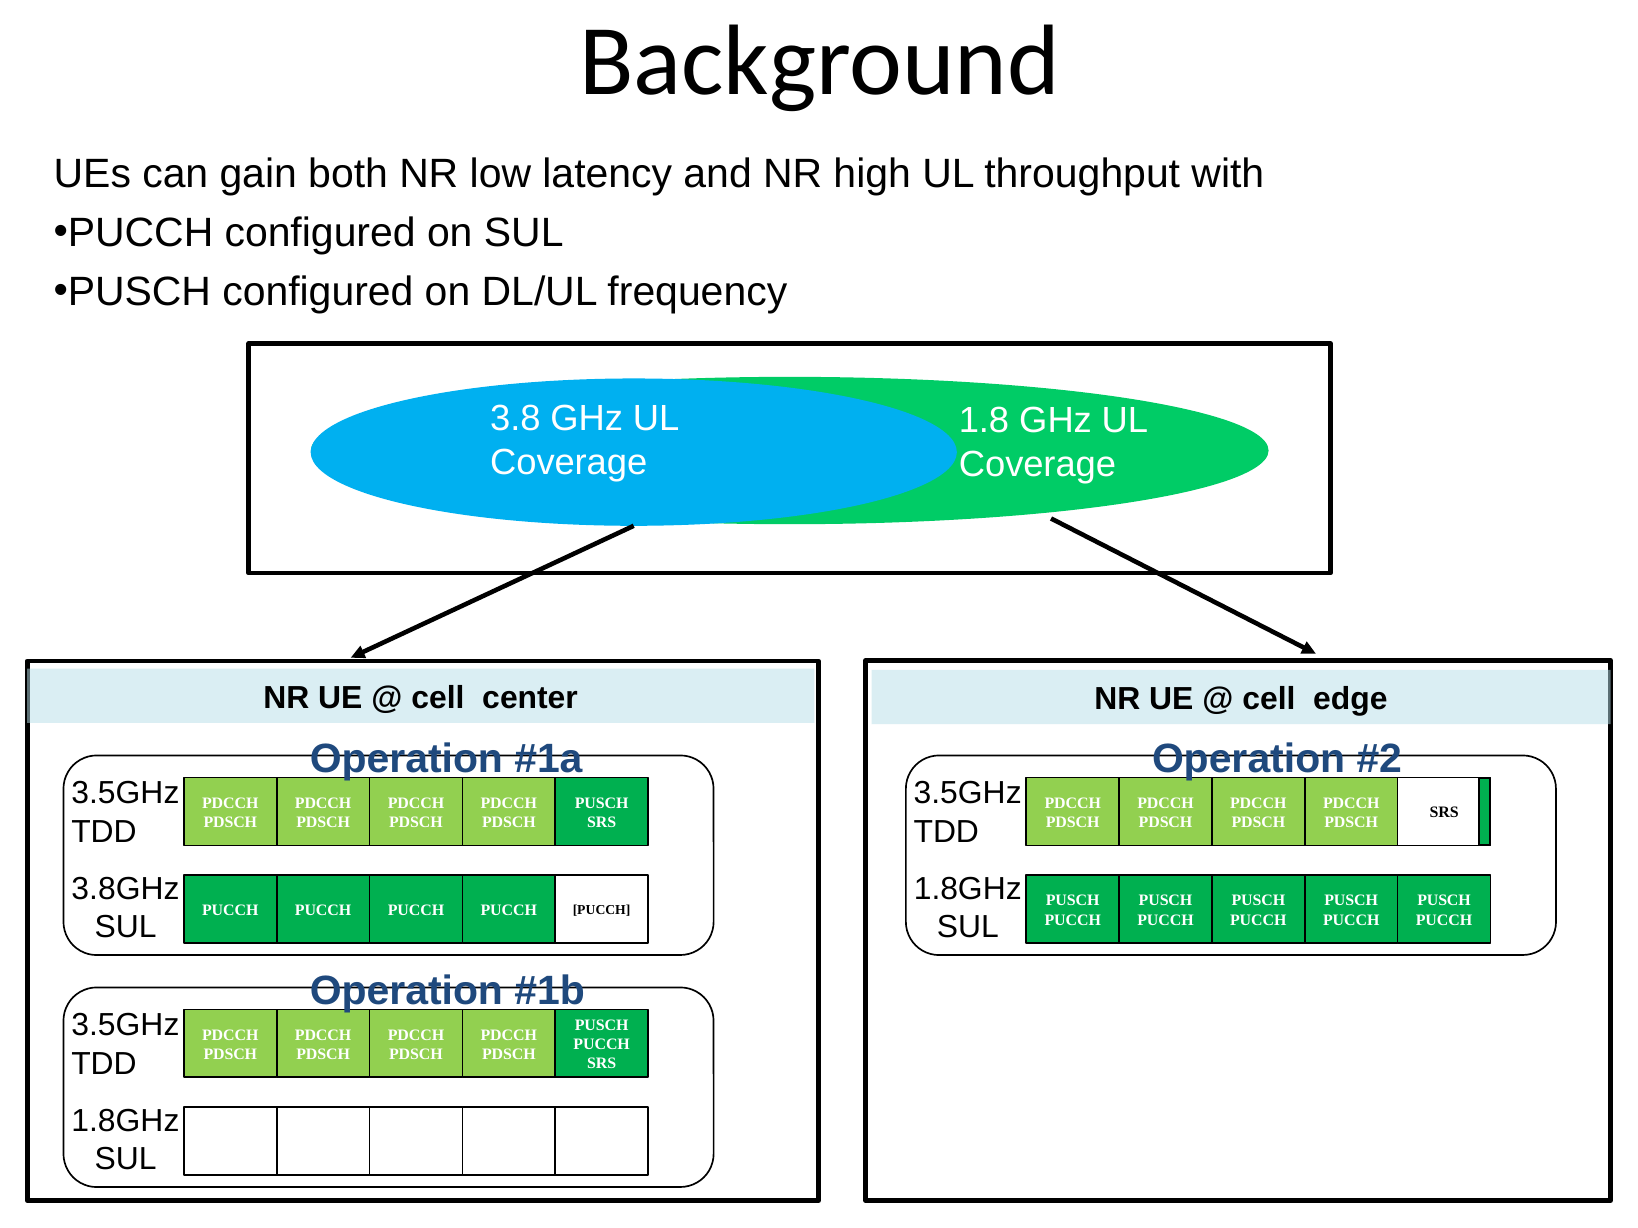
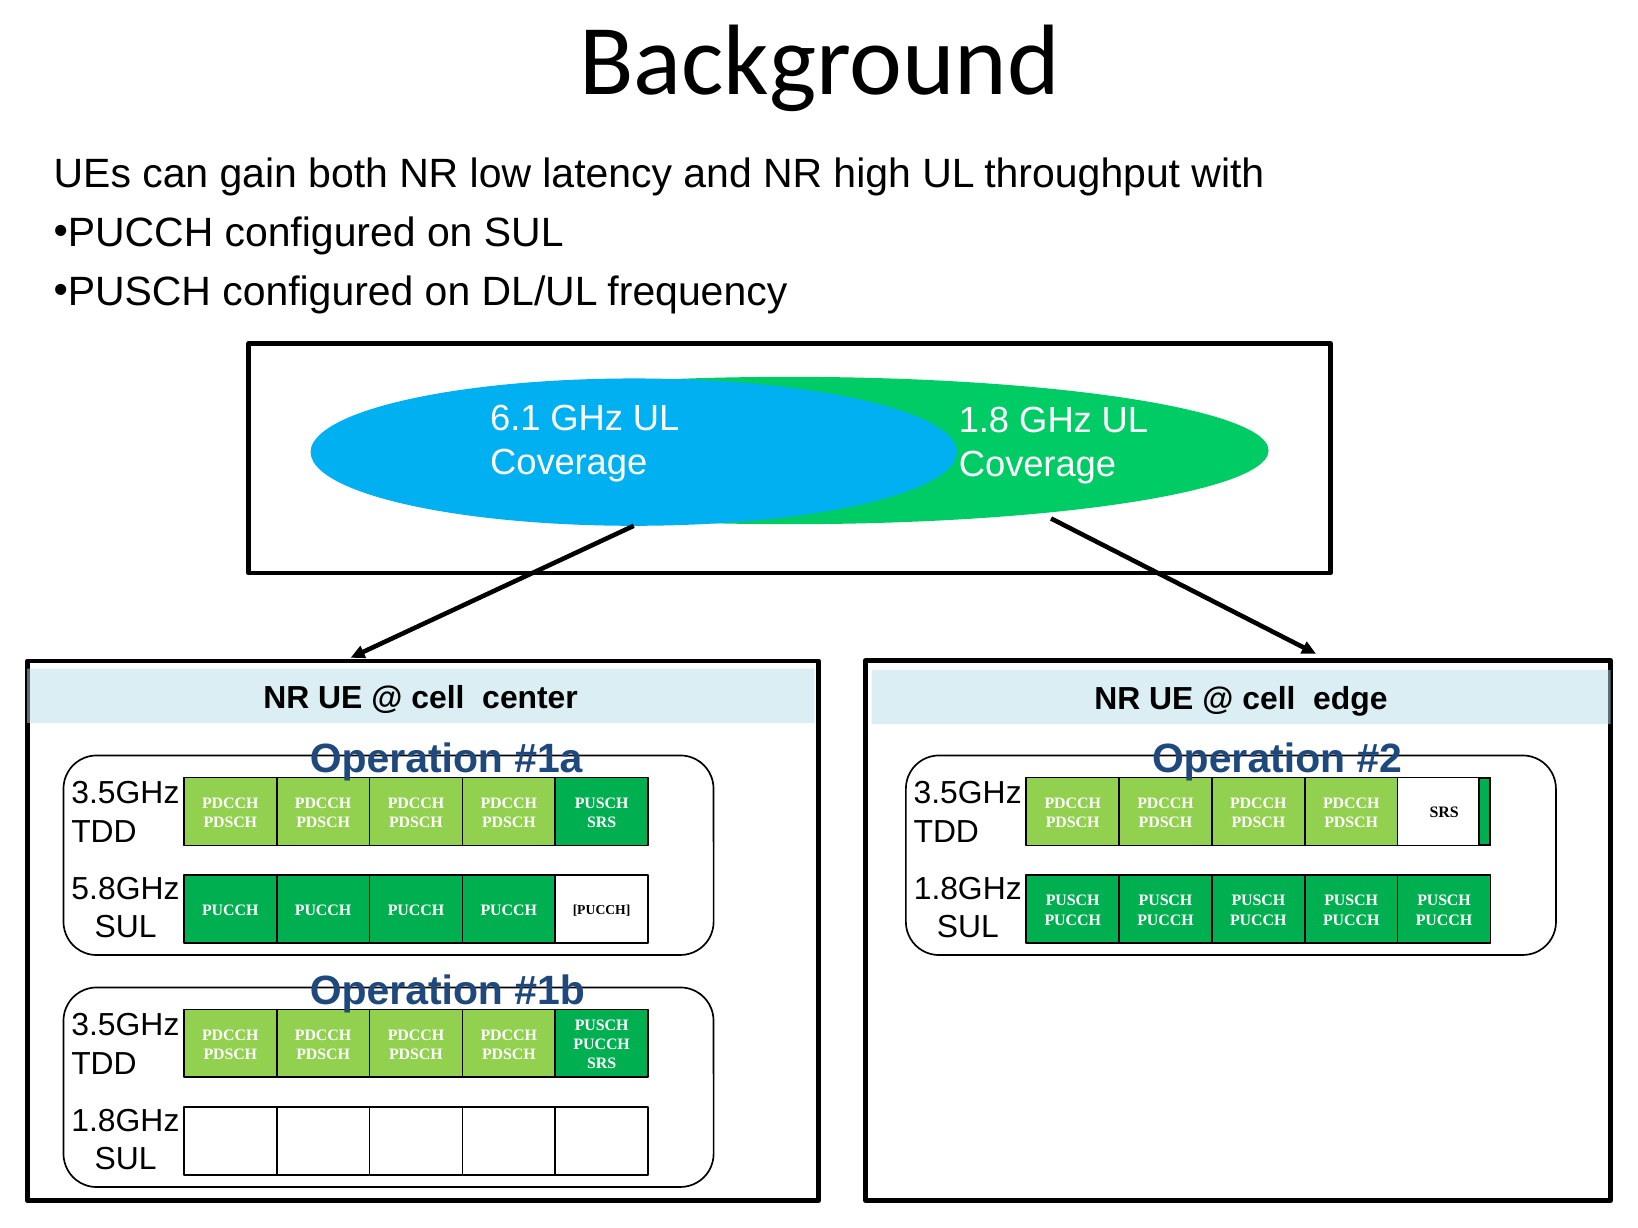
3.8: 3.8 -> 6.1
3.8GHz: 3.8GHz -> 5.8GHz
